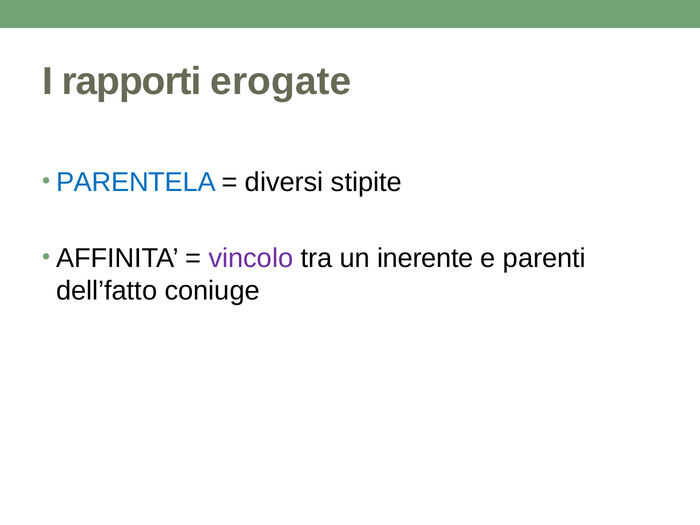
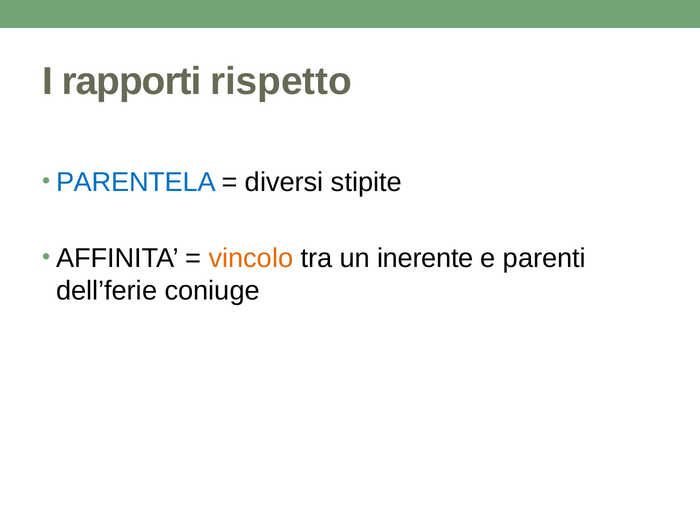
erogate: erogate -> rispetto
vincolo colour: purple -> orange
dell’fatto: dell’fatto -> dell’ferie
